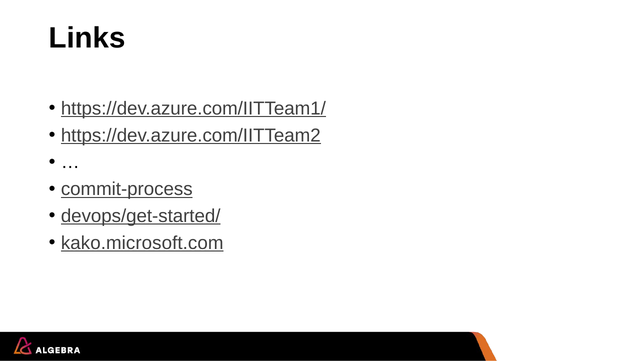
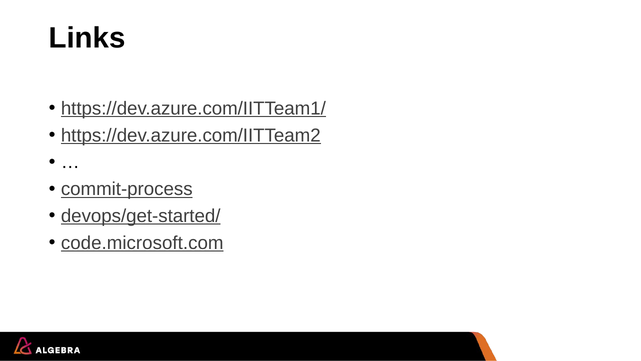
kako.microsoft.com: kako.microsoft.com -> code.microsoft.com
